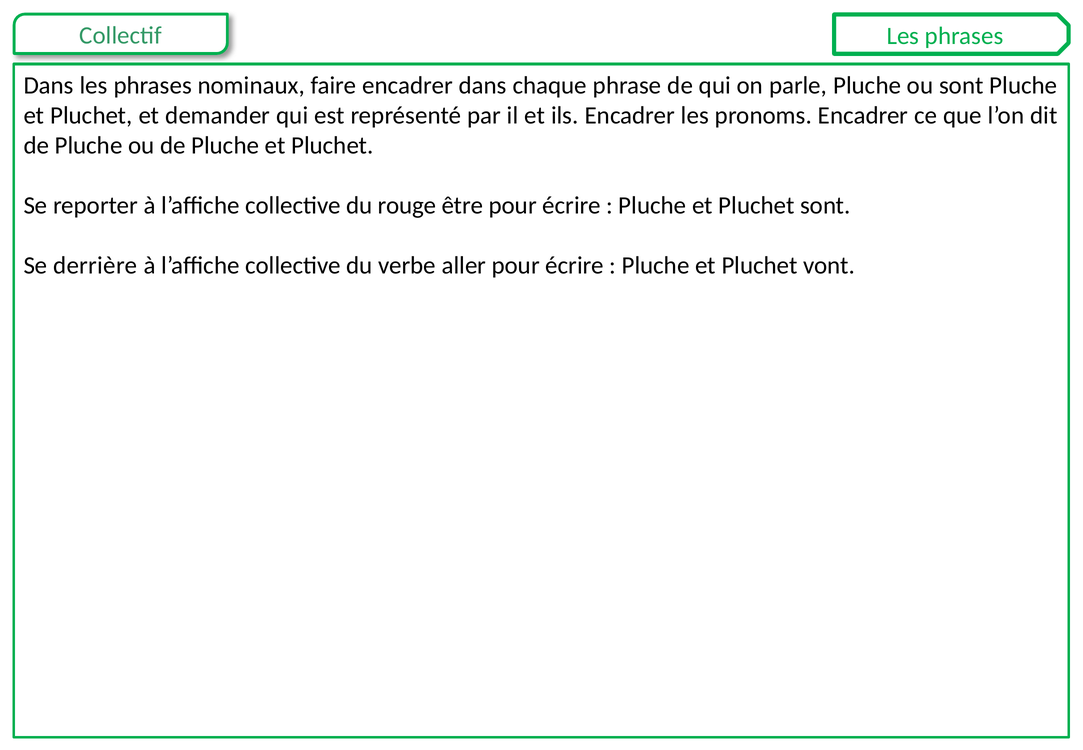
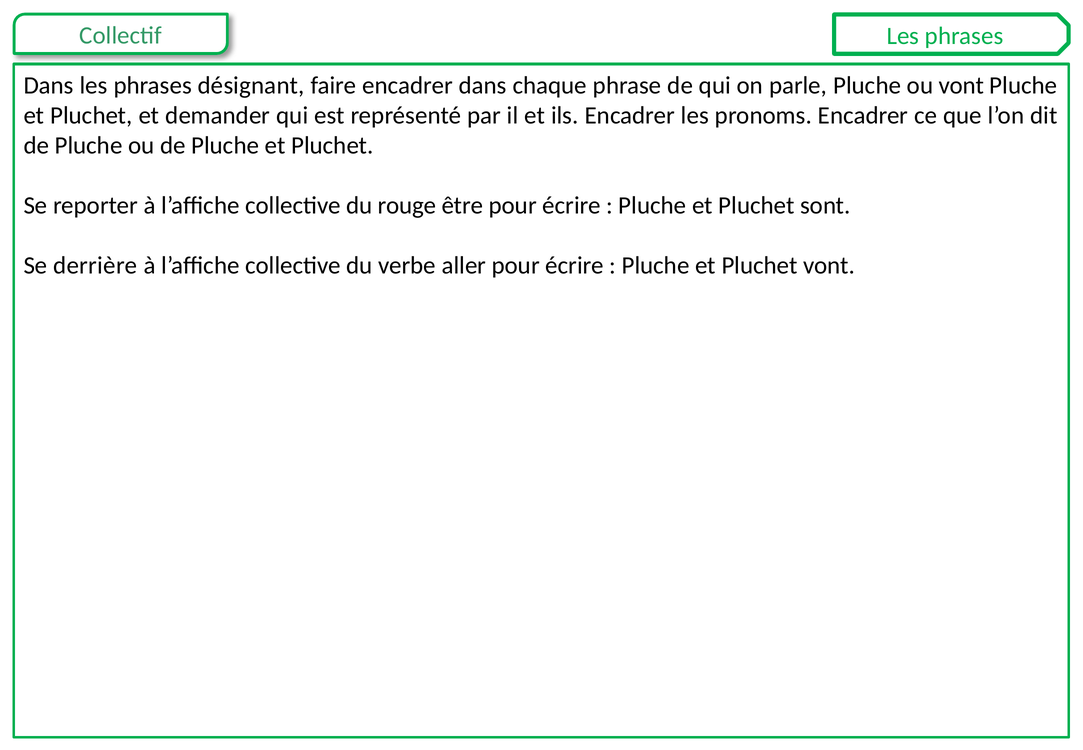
nominaux: nominaux -> désignant
ou sont: sont -> vont
